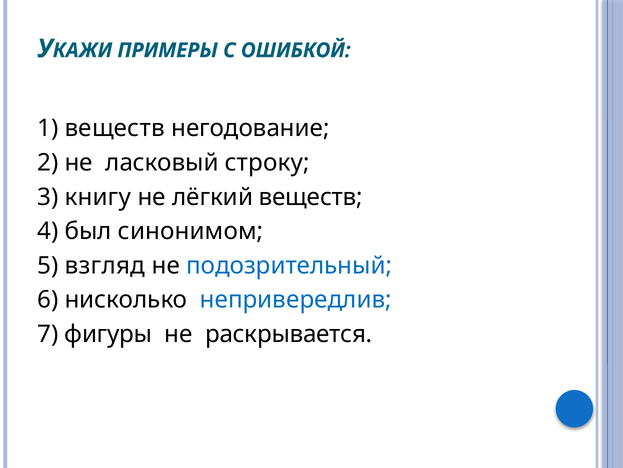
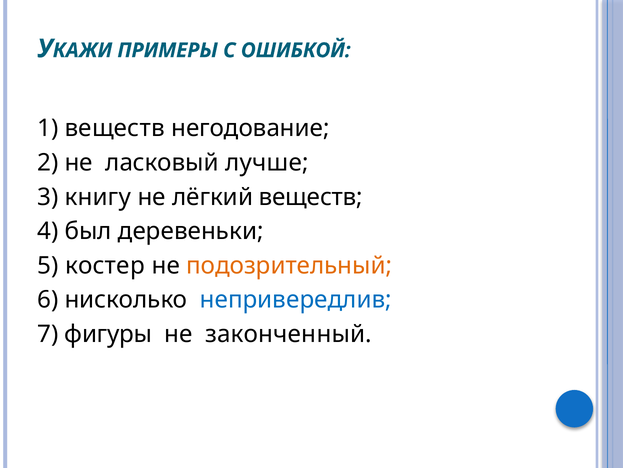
строку: строку -> лучше
синонимом: синонимом -> деревеньки
взгляд: взгляд -> костер
подозрительный colour: blue -> orange
раскрывается: раскрывается -> законченный
